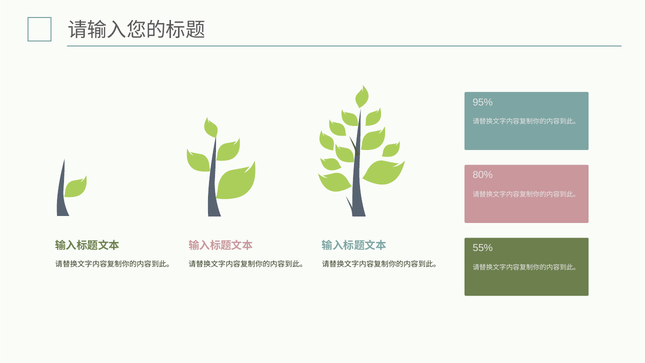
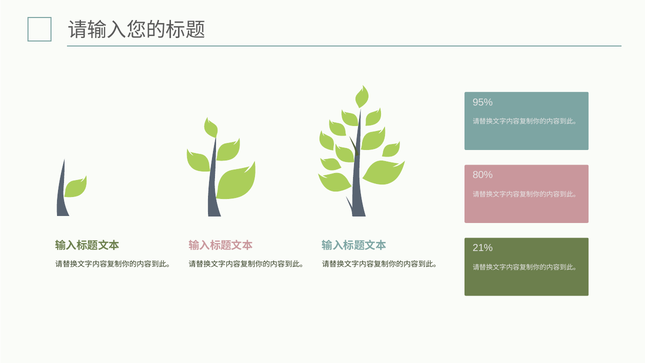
55%: 55% -> 21%
